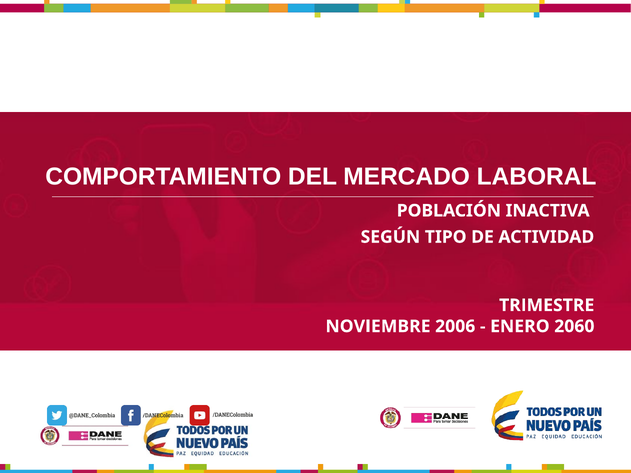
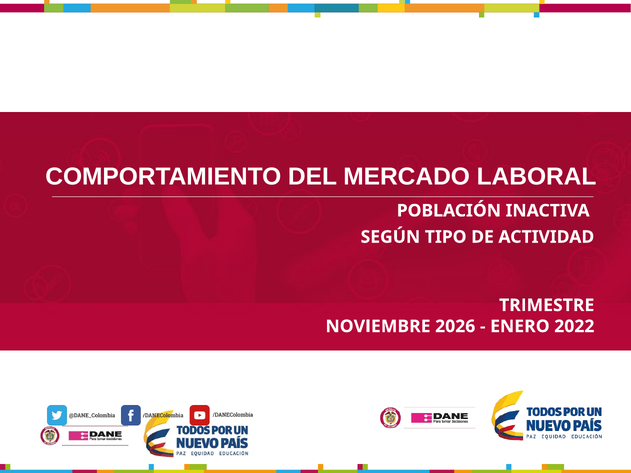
2006: 2006 -> 2026
2060: 2060 -> 2022
